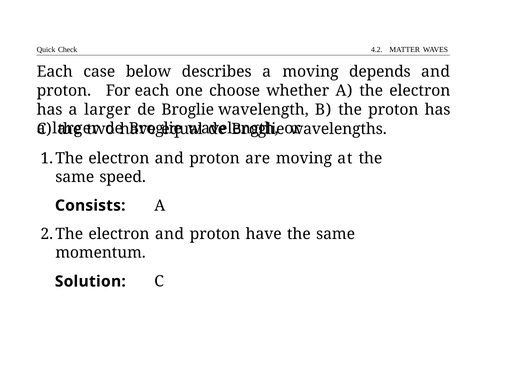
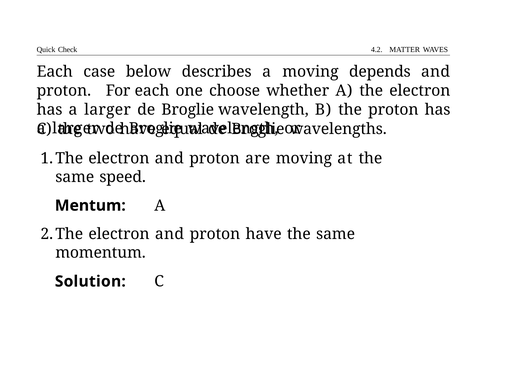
Consists: Consists -> Mentum
